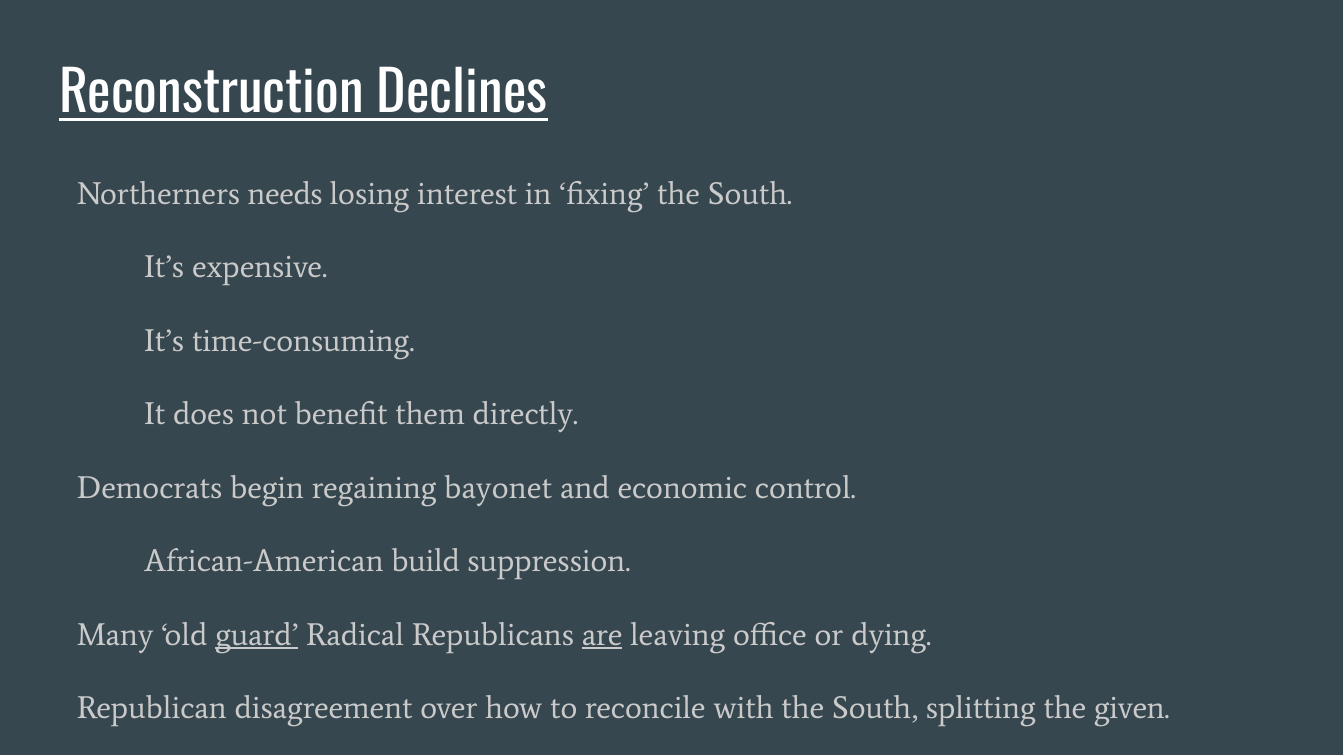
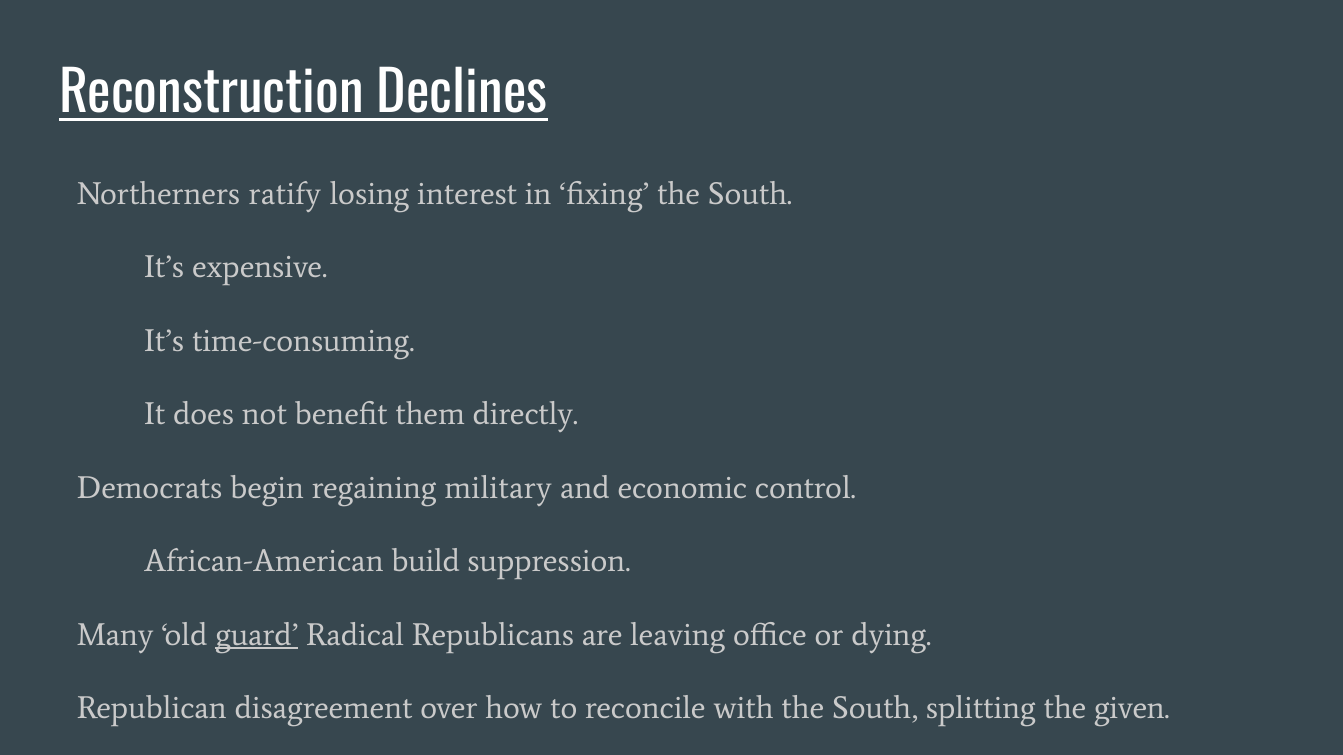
needs: needs -> ratify
regaining bayonet: bayonet -> military
are underline: present -> none
